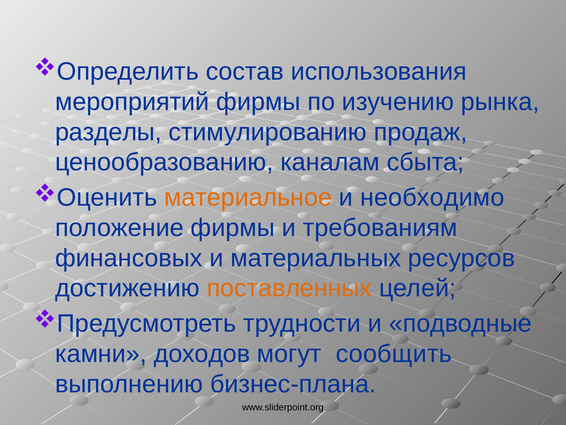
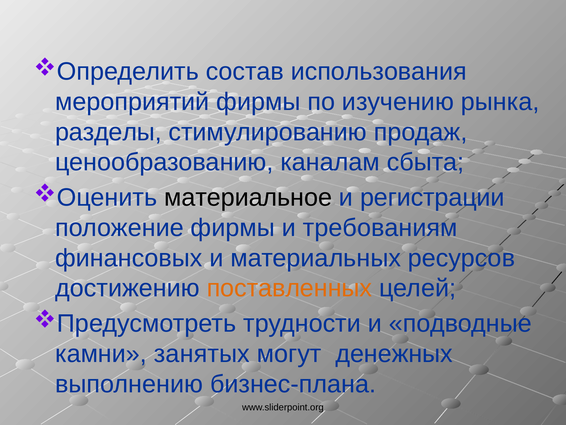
материальное colour: orange -> black
необходимо: необходимо -> регистрации
доходов: доходов -> занятых
сообщить: сообщить -> денежных
